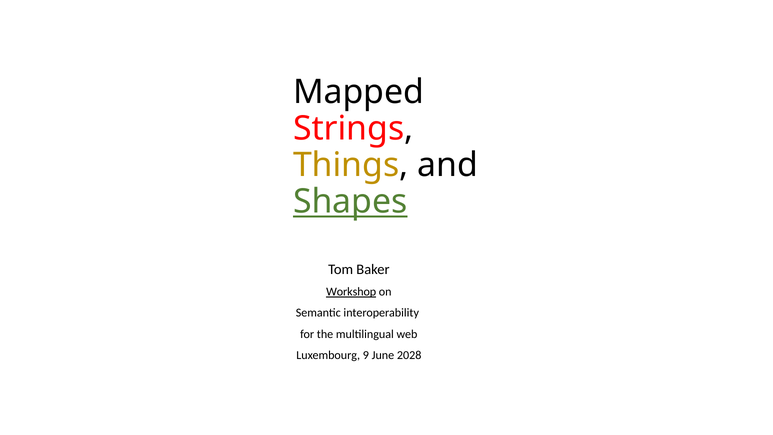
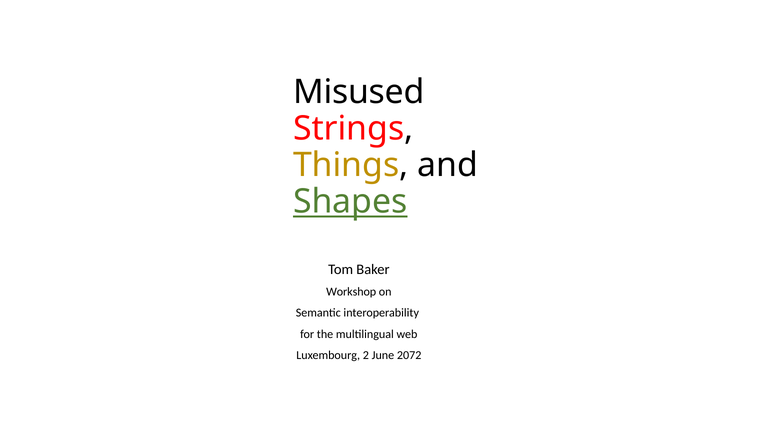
Mapped: Mapped -> Misused
Workshop underline: present -> none
9: 9 -> 2
2028: 2028 -> 2072
